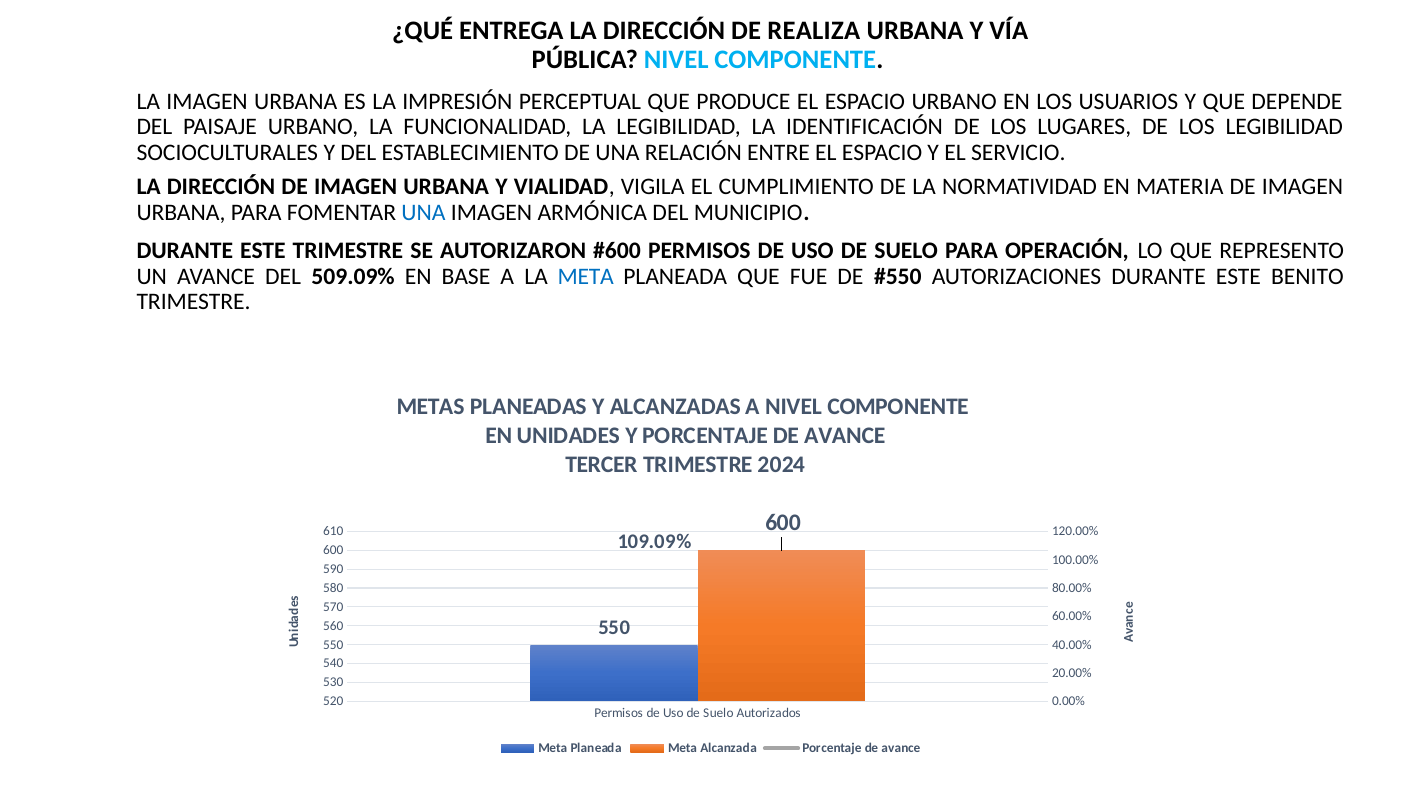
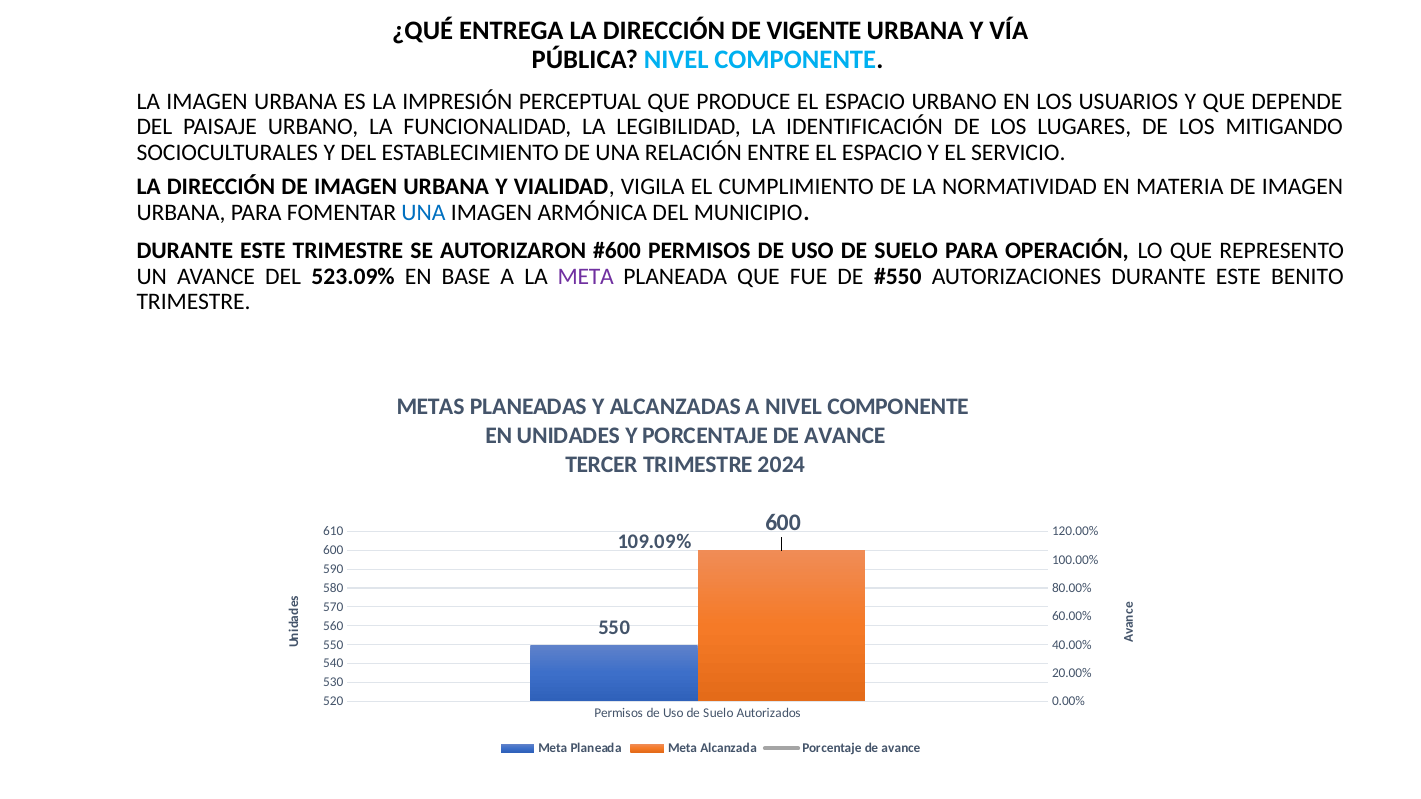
REALIZA: REALIZA -> VIGENTE
LOS LEGIBILIDAD: LEGIBILIDAD -> MITIGANDO
509.09%: 509.09% -> 523.09%
META at (586, 277) colour: blue -> purple
